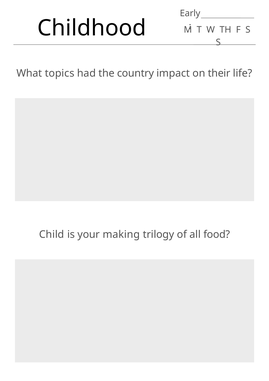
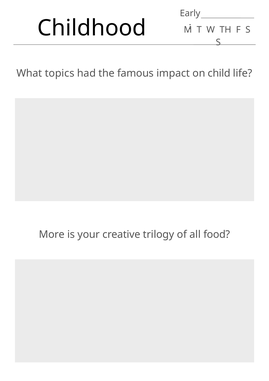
country: country -> famous
their: their -> child
Child: Child -> More
making: making -> creative
